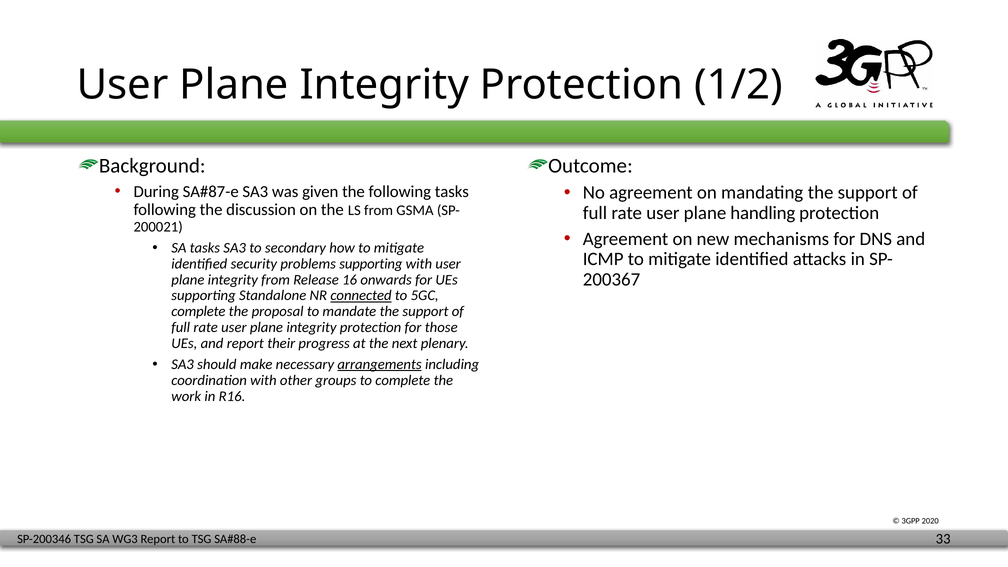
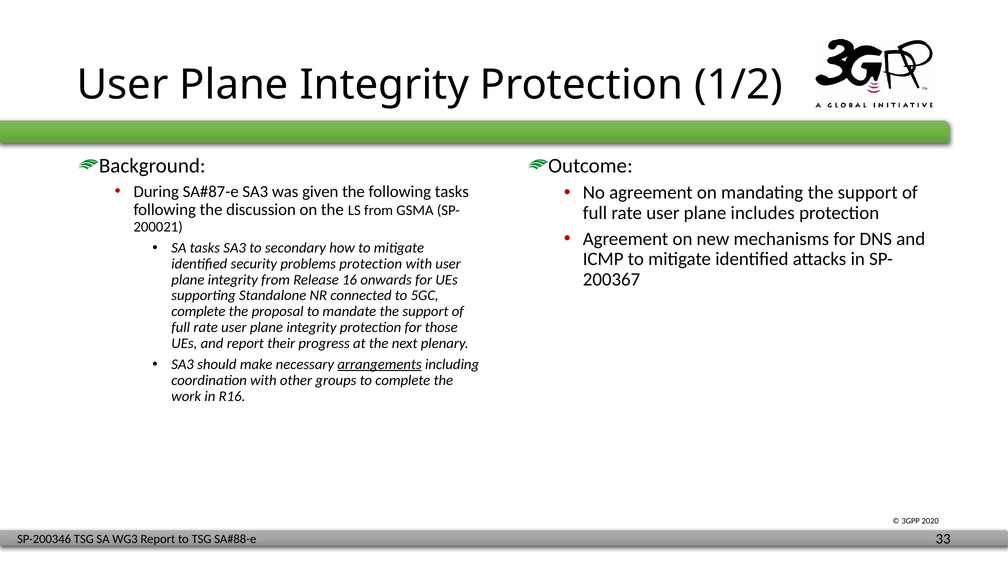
handling: handling -> includes
problems supporting: supporting -> protection
connected underline: present -> none
